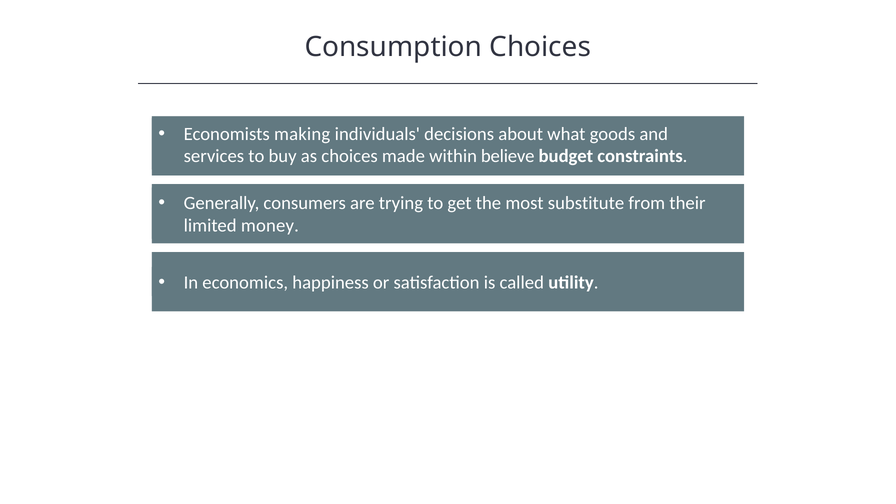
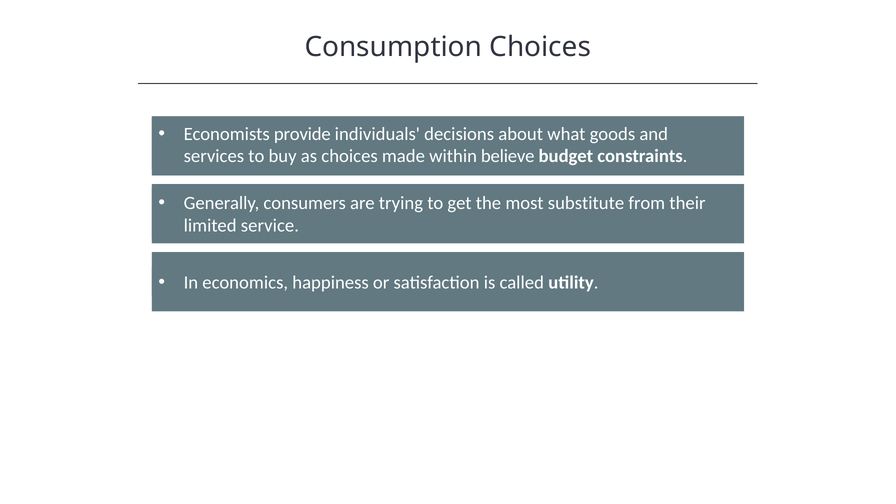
making: making -> provide
money: money -> service
